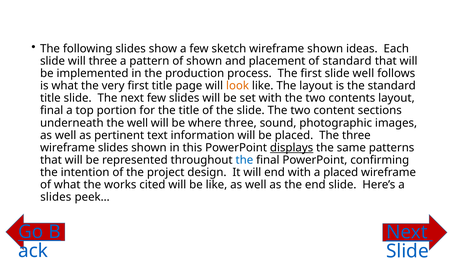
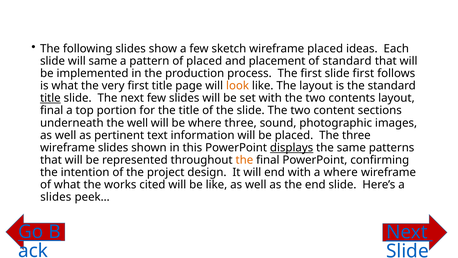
wireframe shown: shown -> placed
will three: three -> same
of shown: shown -> placed
slide well: well -> first
title at (50, 98) underline: none -> present
the at (244, 160) colour: blue -> orange
a placed: placed -> where
